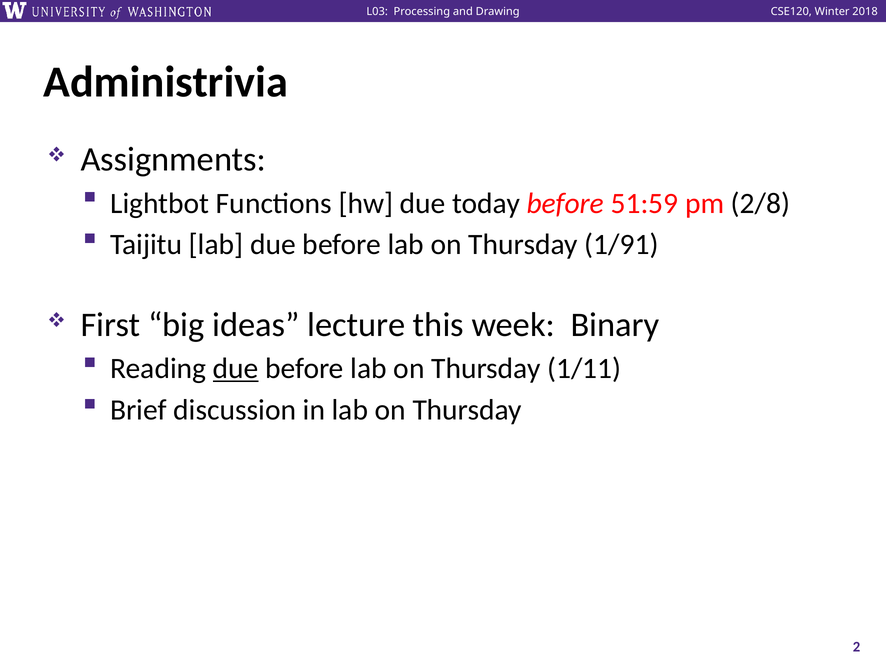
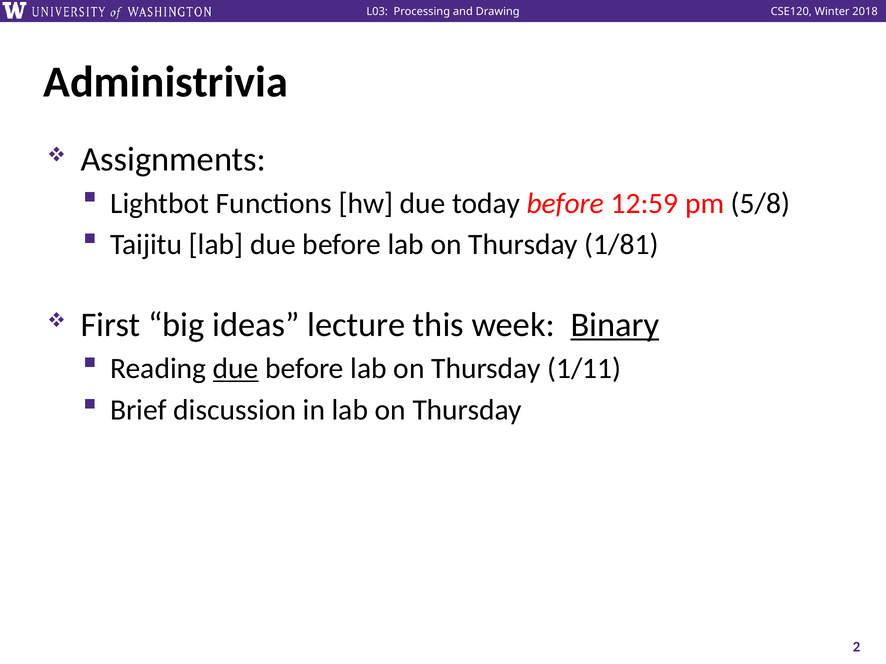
51:59: 51:59 -> 12:59
2/8: 2/8 -> 5/8
1/91: 1/91 -> 1/81
Binary underline: none -> present
